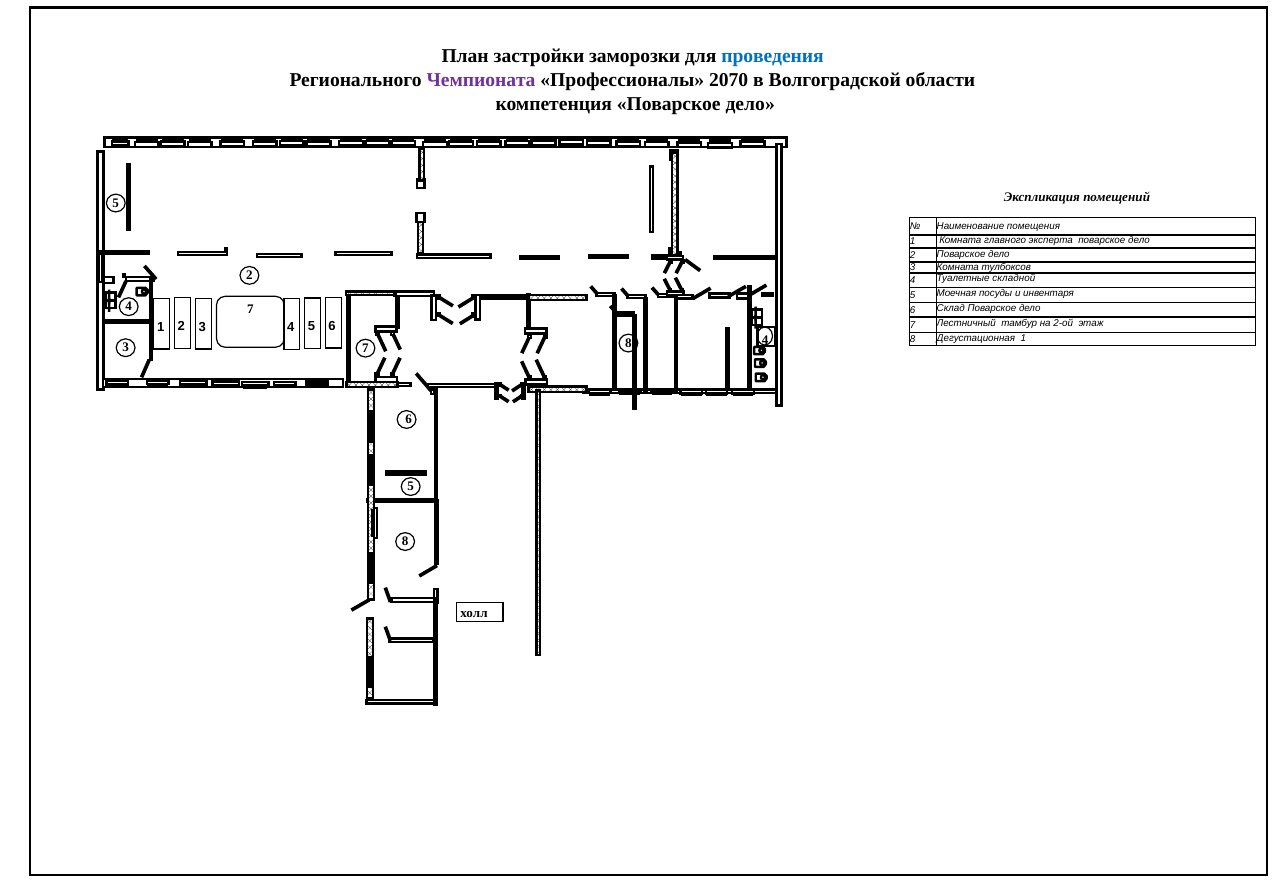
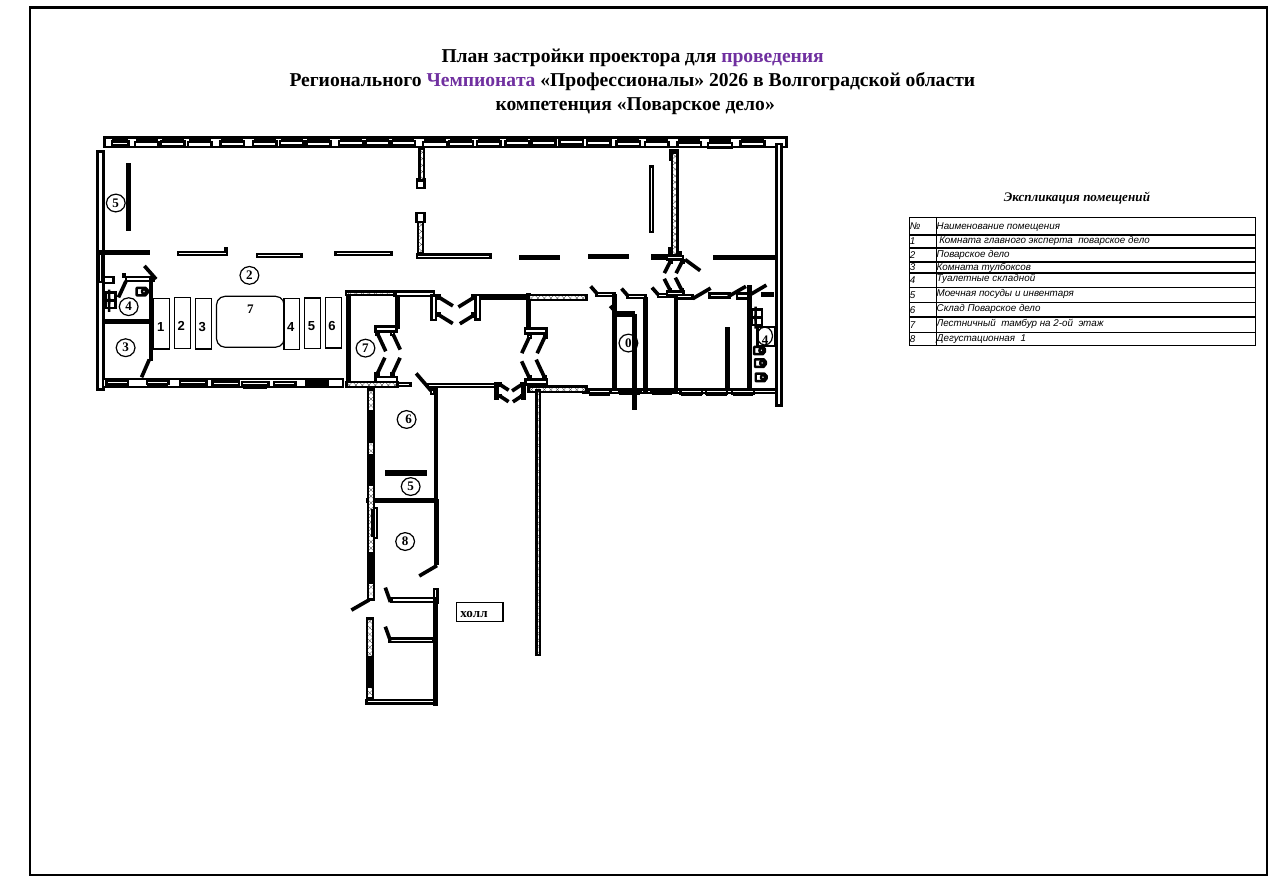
заморозки: заморозки -> проектора
проведения colour: blue -> purple
2070: 2070 -> 2026
3 8: 8 -> 0
